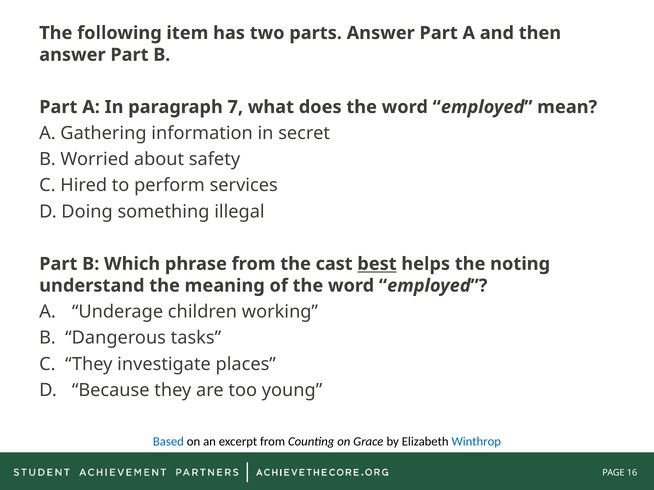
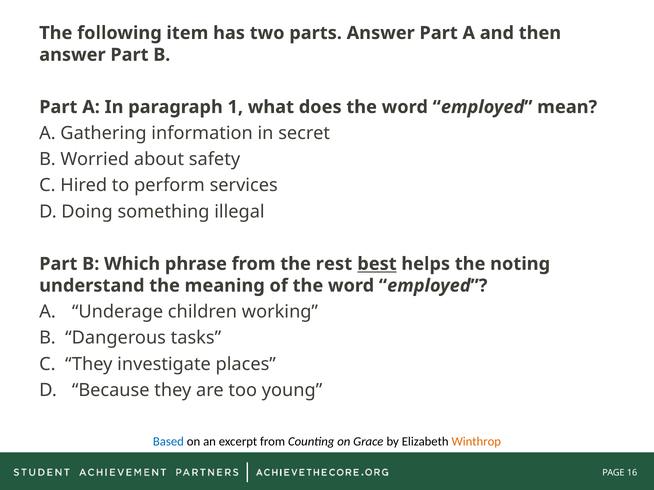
7: 7 -> 1
cast: cast -> rest
Winthrop colour: blue -> orange
